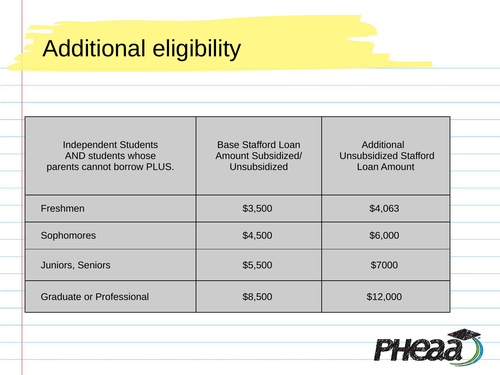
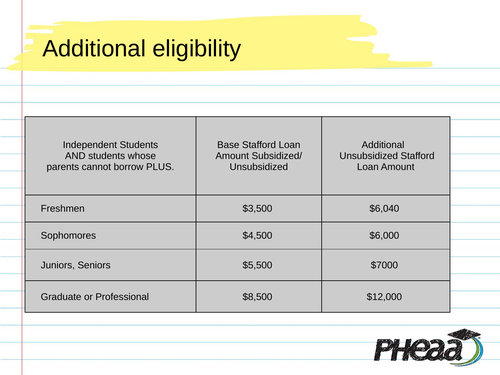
$4,063: $4,063 -> $6,040
